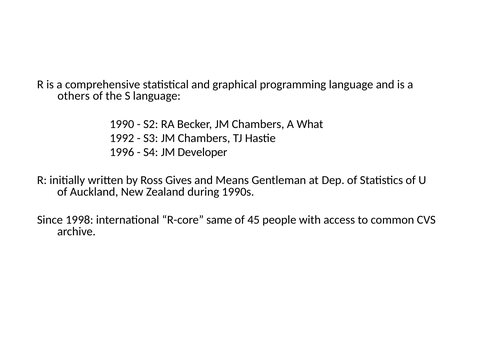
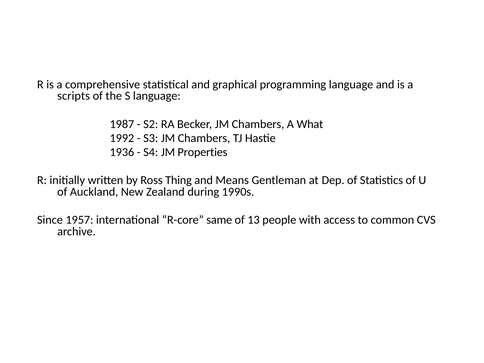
others: others -> scripts
1990: 1990 -> 1987
1996: 1996 -> 1936
Developer: Developer -> Properties
Gives: Gives -> Thing
1998: 1998 -> 1957
45: 45 -> 13
